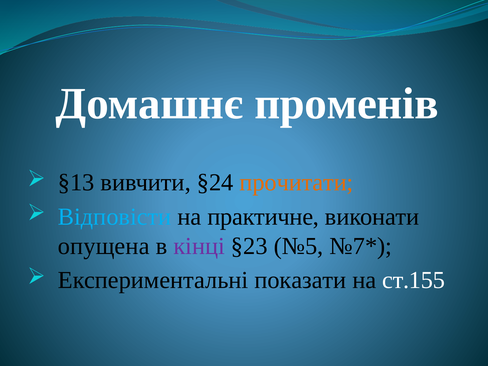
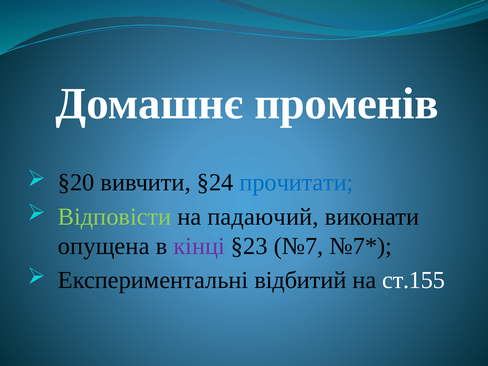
§13: §13 -> §20
прочитати colour: orange -> blue
Відповісти colour: light blue -> light green
практичне: практичне -> падаючий
№5: №5 -> №7
показати: показати -> відбитий
